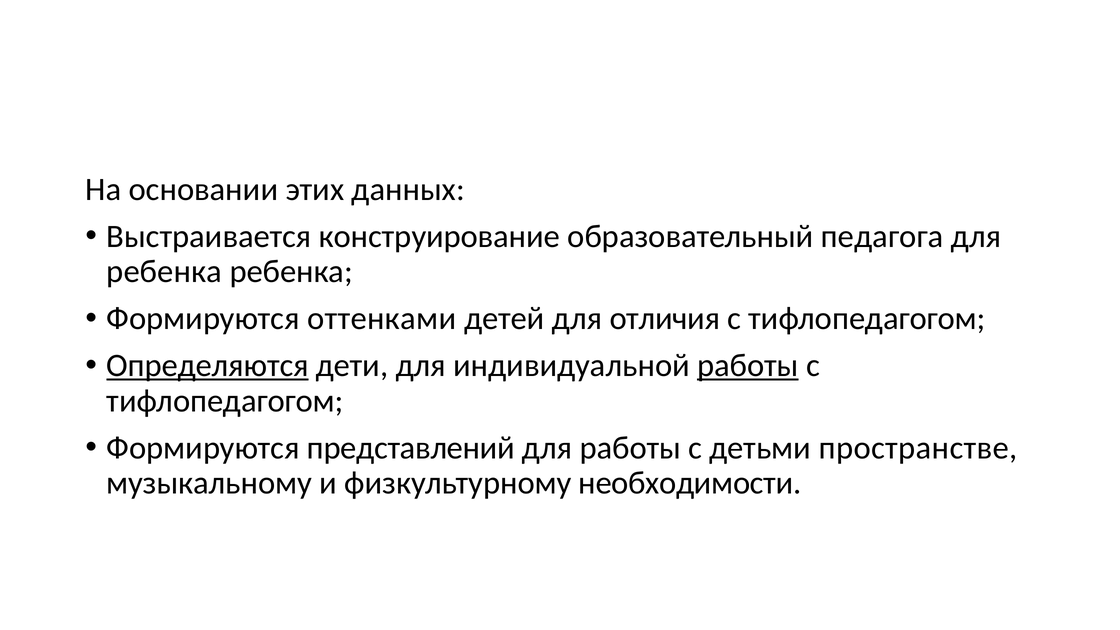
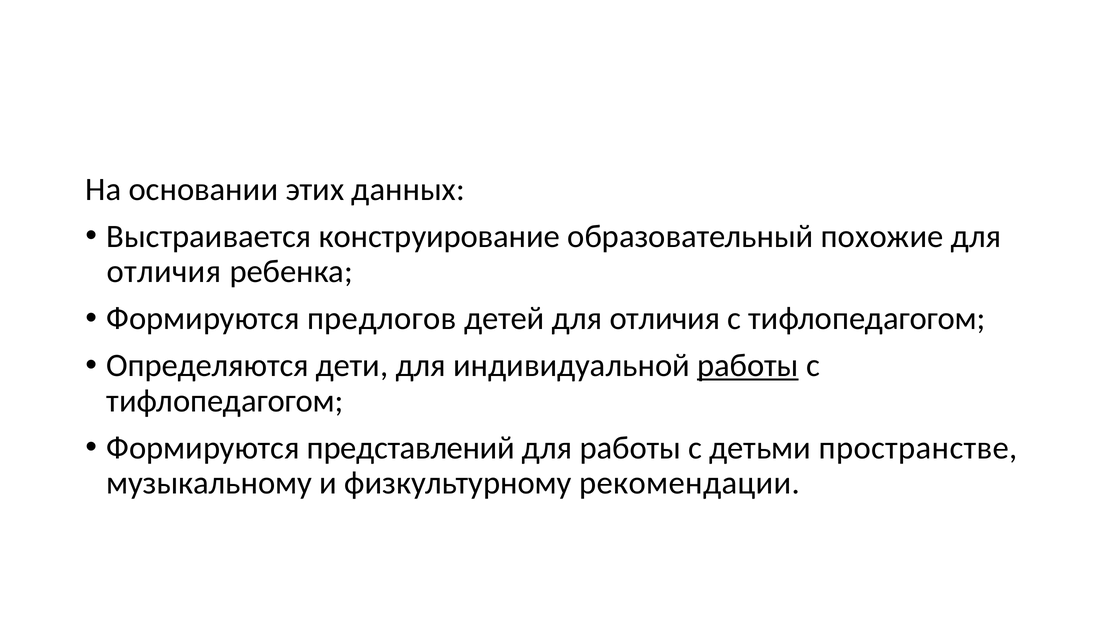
педагога: педагога -> похожие
ребенка at (164, 272): ребенка -> отличия
оттенками: оттенками -> предлогов
Определяются underline: present -> none
необходимости: необходимости -> рекомендации
